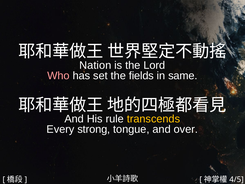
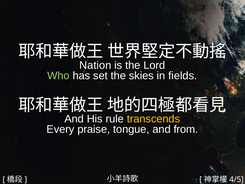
Who colour: pink -> light green
fields: fields -> skies
same: same -> fields
strong: strong -> praise
over: over -> from
